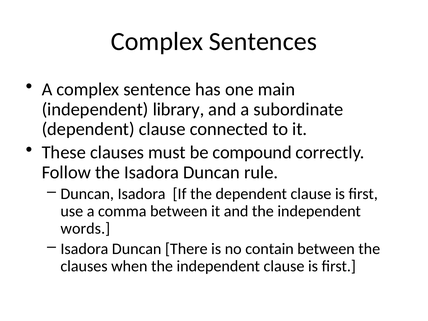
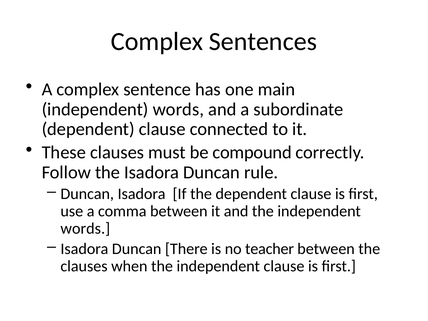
library at (179, 109): library -> words
contain: contain -> teacher
